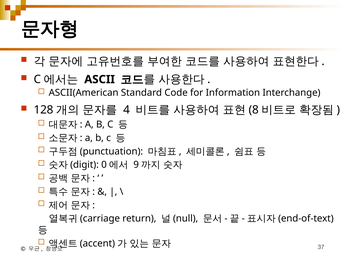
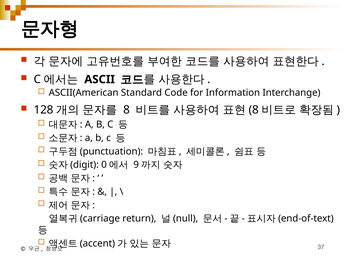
4 at (127, 110): 4 -> 8
